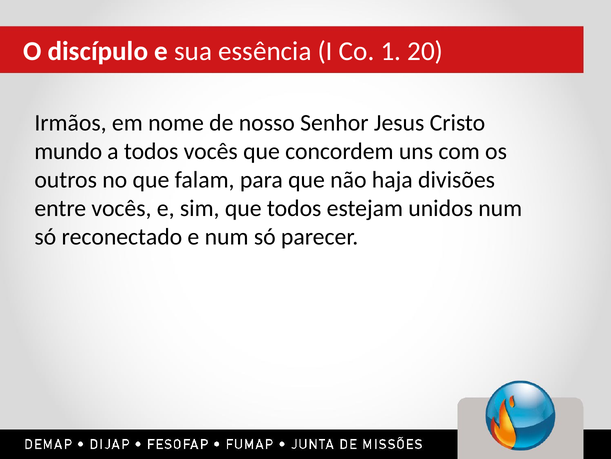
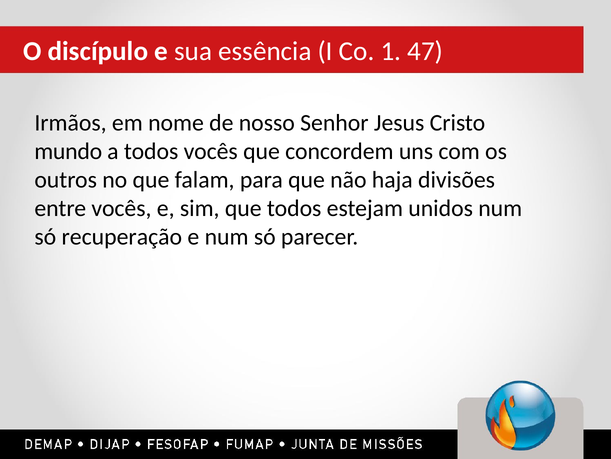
20: 20 -> 47
reconectado: reconectado -> recuperação
